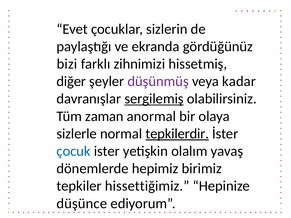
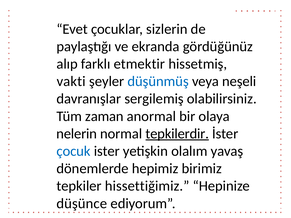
bizi: bizi -> alıp
zihnimizi: zihnimizi -> etmektir
diğer: diğer -> vakti
düşünmüş colour: purple -> blue
kadar: kadar -> neşeli
sergilemiş underline: present -> none
sizlerle: sizlerle -> nelerin
